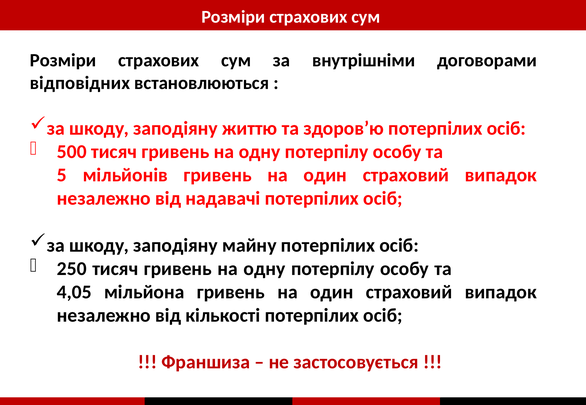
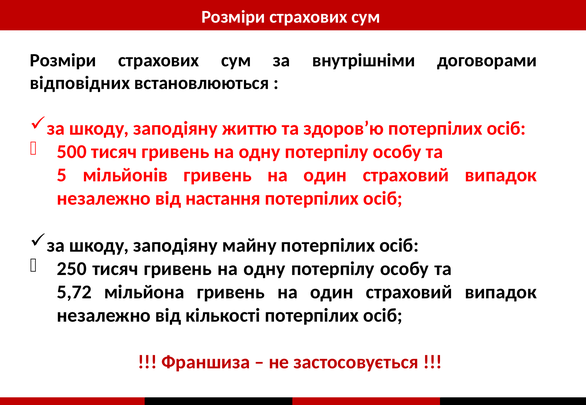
надавачі: надавачі -> настання
4,05: 4,05 -> 5,72
